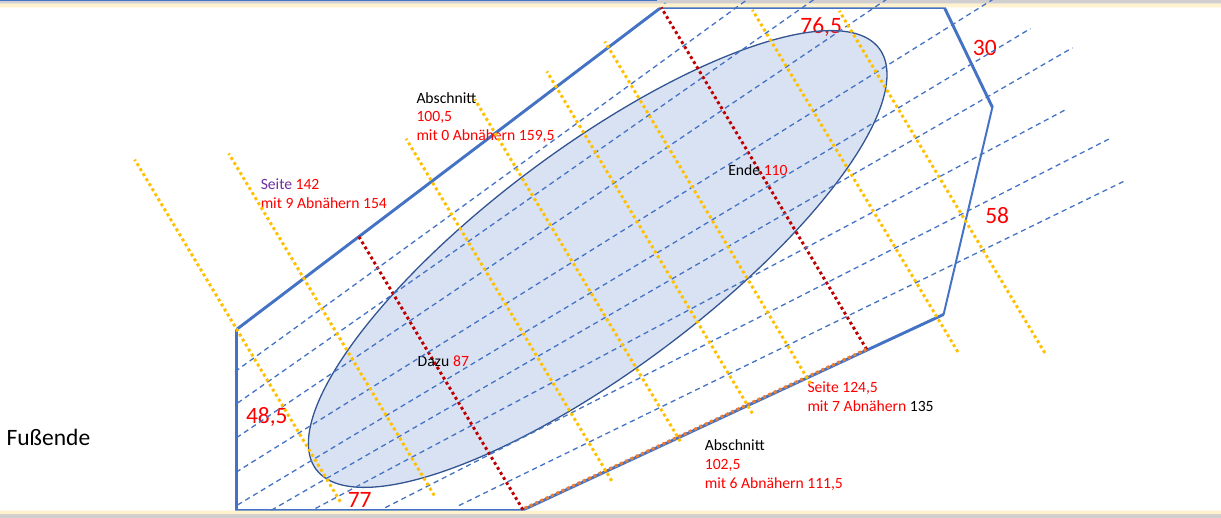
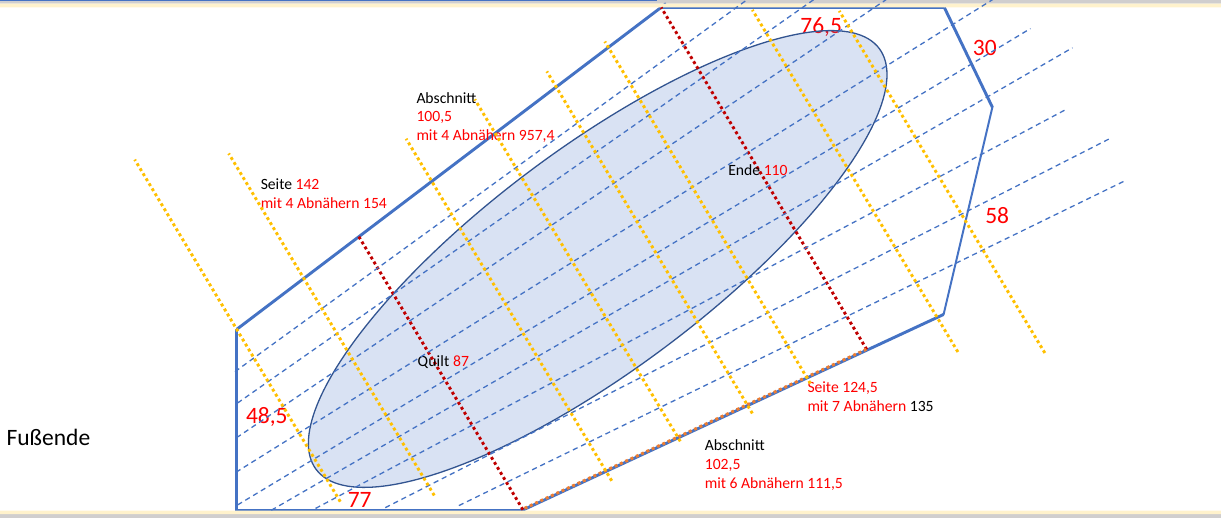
0 at (445, 136): 0 -> 4
159,5: 159,5 -> 957,4
Seite at (277, 184) colour: purple -> black
9 at (289, 203): 9 -> 4
Dazu: Dazu -> Quilt
